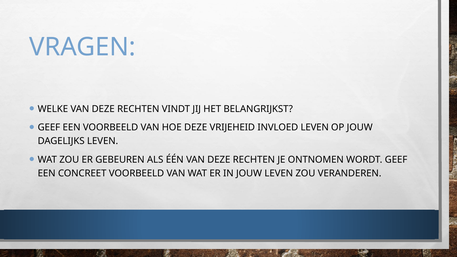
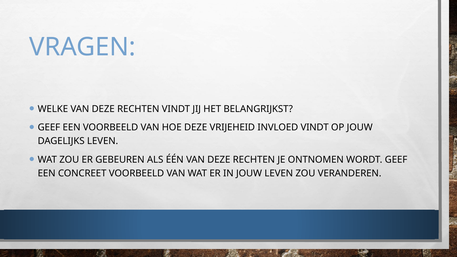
INVLOED LEVEN: LEVEN -> VINDT
